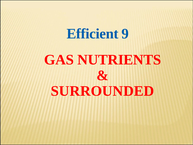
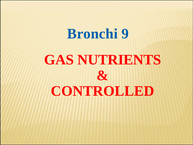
Efficient: Efficient -> Bronchi
SURROUNDED: SURROUNDED -> CONTROLLED
